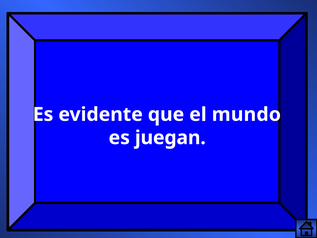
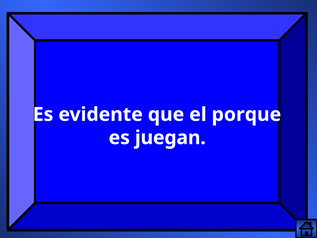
mundo: mundo -> porque
